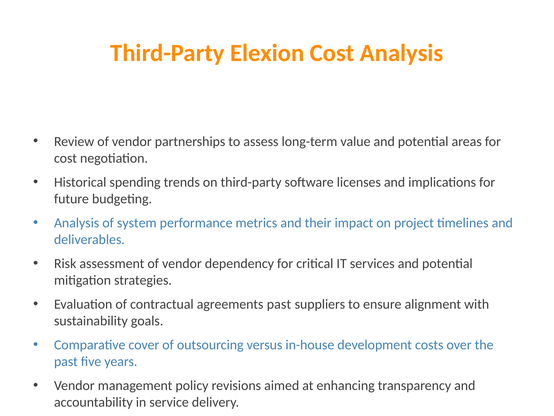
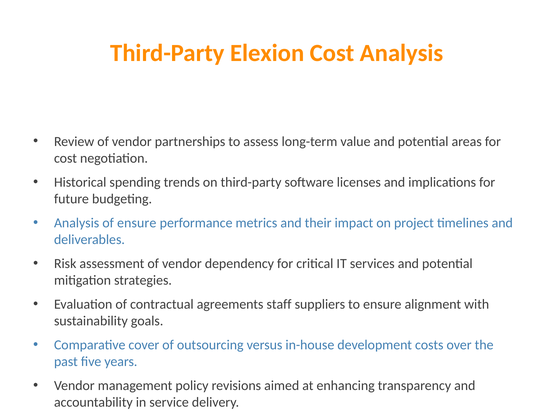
of system: system -> ensure
agreements past: past -> staff
